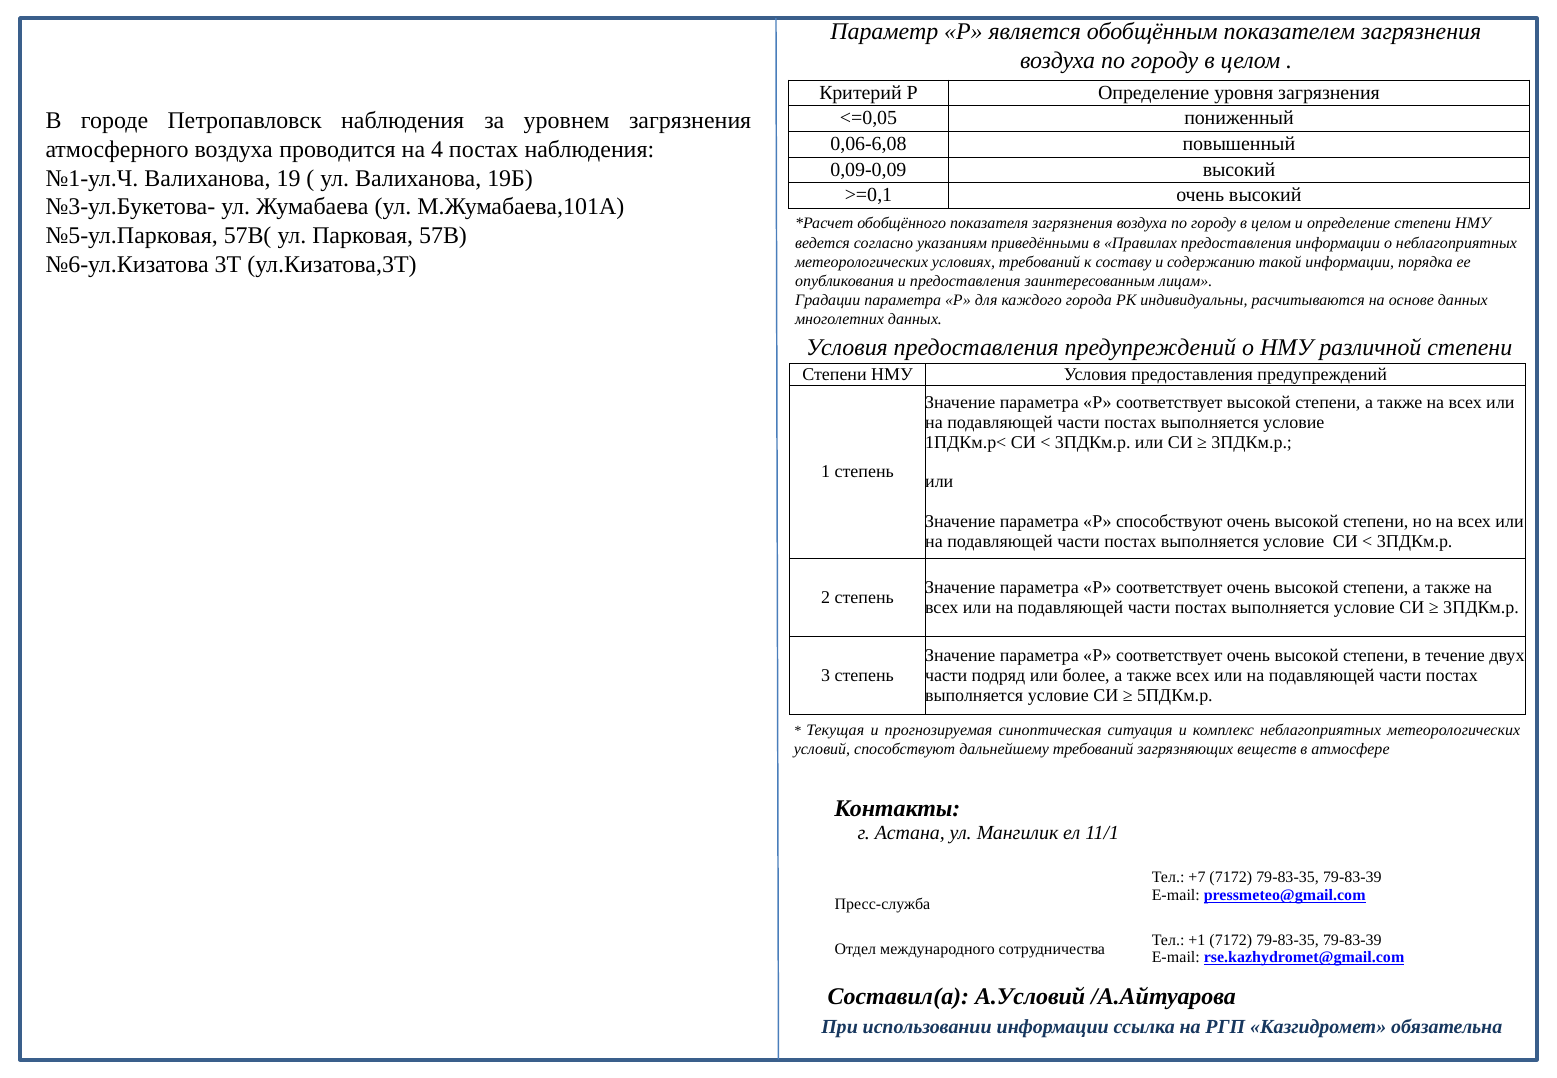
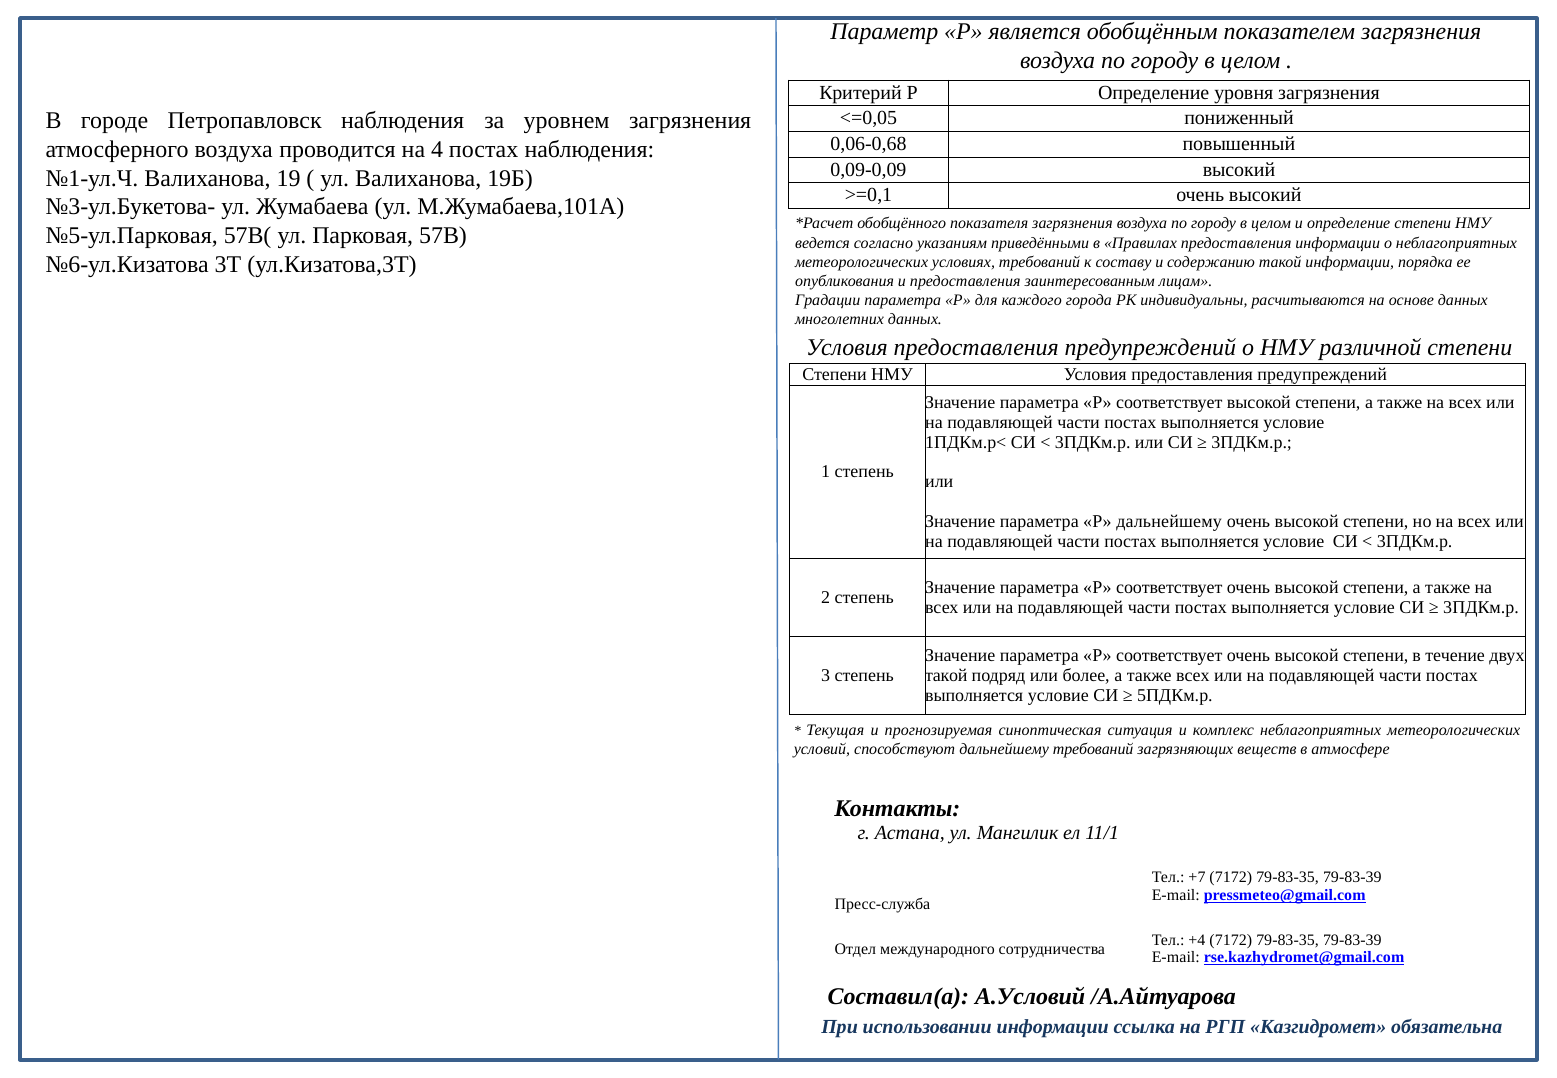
0,06-6,08: 0,06-6,08 -> 0,06-0,68
Р способствуют: способствуют -> дальнейшему
части at (946, 675): части -> такой
+1: +1 -> +4
